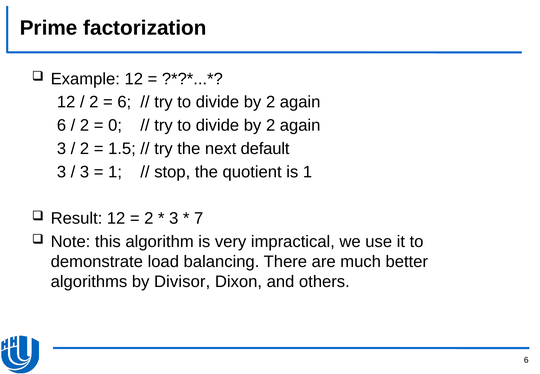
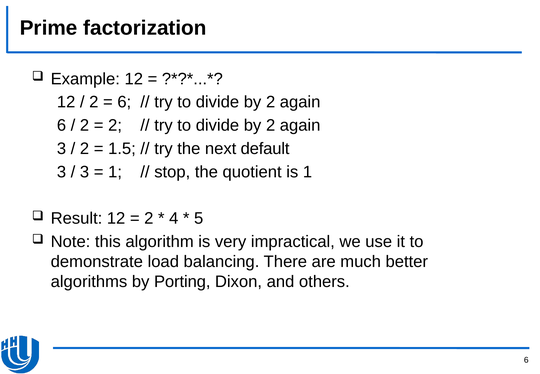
0 at (115, 125): 0 -> 2
3 at (174, 218): 3 -> 4
7: 7 -> 5
Divisor: Divisor -> Porting
